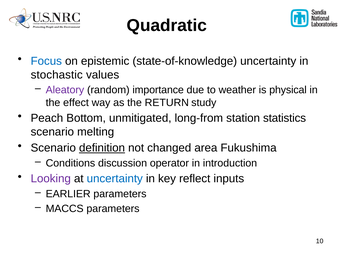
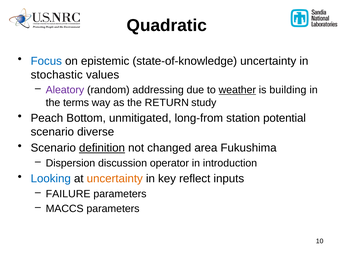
importance: importance -> addressing
weather underline: none -> present
physical: physical -> building
effect: effect -> terms
statistics: statistics -> potential
melting: melting -> diverse
Conditions: Conditions -> Dispersion
Looking colour: purple -> blue
uncertainty at (115, 179) colour: blue -> orange
EARLIER: EARLIER -> FAILURE
